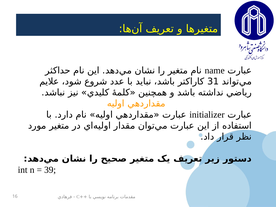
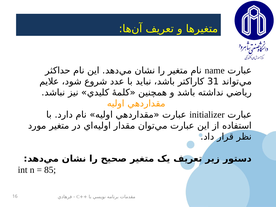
39: 39 -> 85
